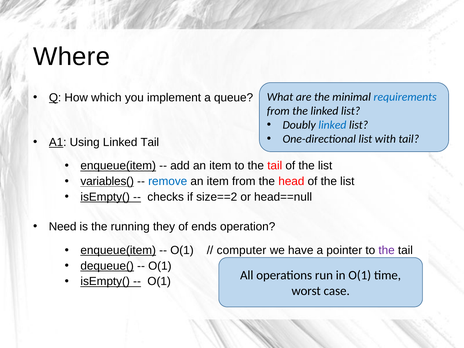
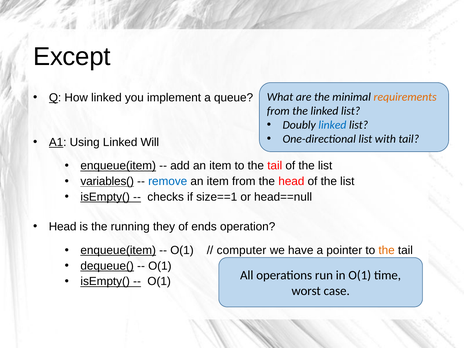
Where: Where -> Except
How which: which -> linked
requirements colour: blue -> orange
Linked Tail: Tail -> Will
size==2: size==2 -> size==1
Need at (63, 227): Need -> Head
the at (387, 250) colour: purple -> orange
